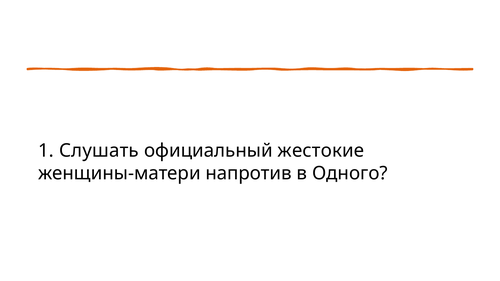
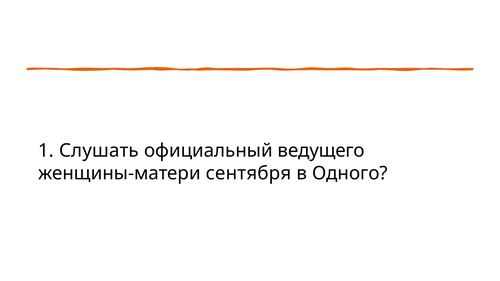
жестокие: жестокие -> ведущего
напротив: напротив -> сентября
